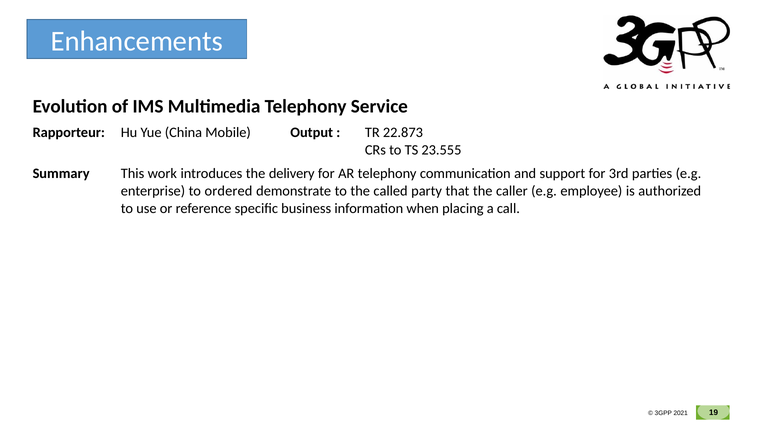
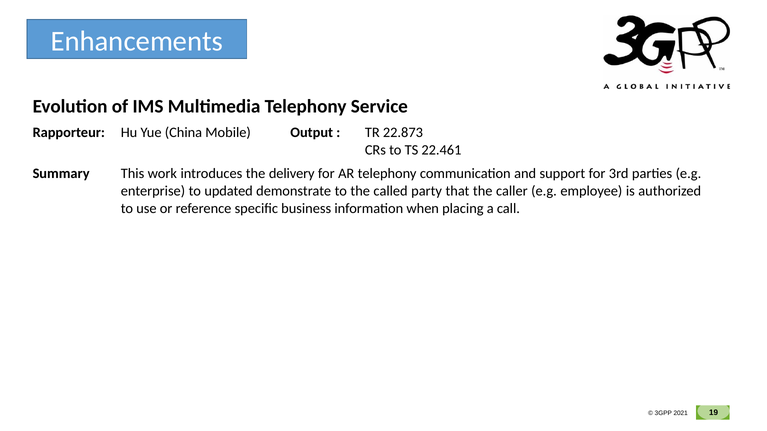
23.555: 23.555 -> 22.461
ordered: ordered -> updated
